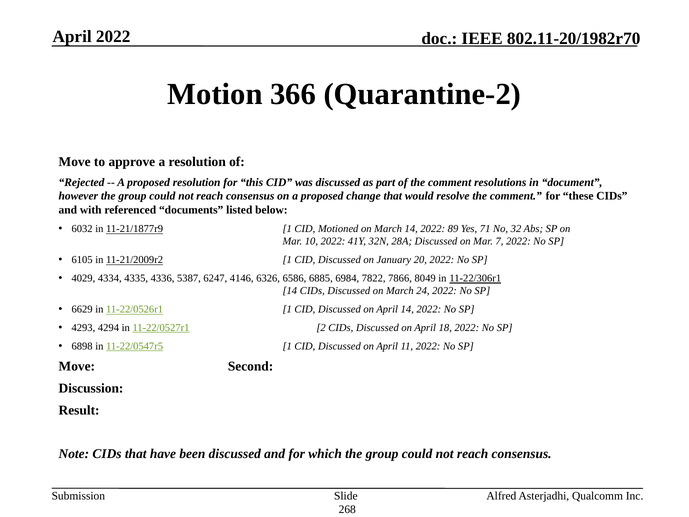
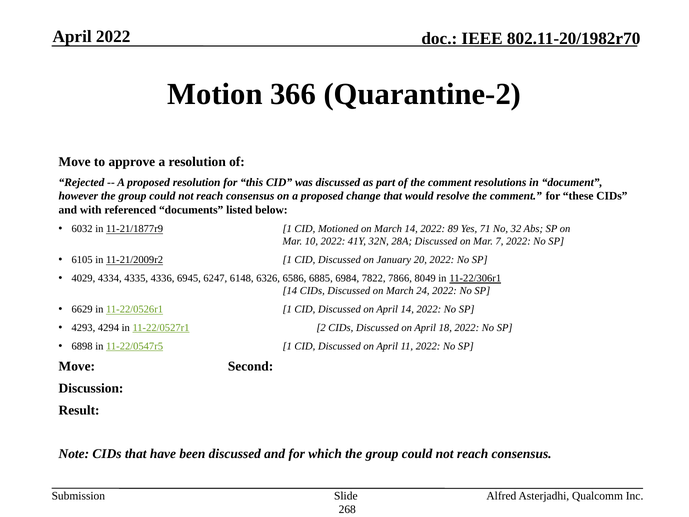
5387: 5387 -> 6945
4146: 4146 -> 6148
